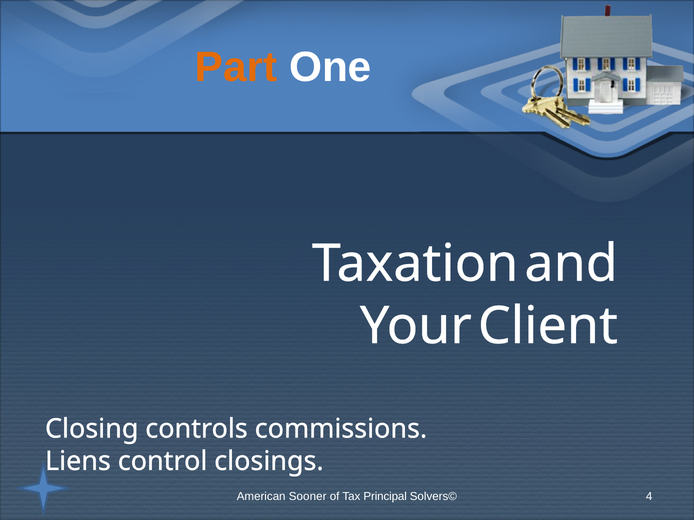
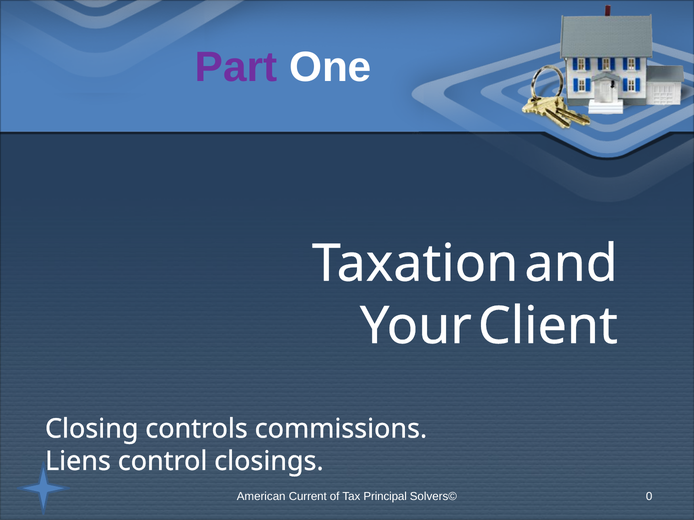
Part colour: orange -> purple
Sooner: Sooner -> Current
4: 4 -> 0
